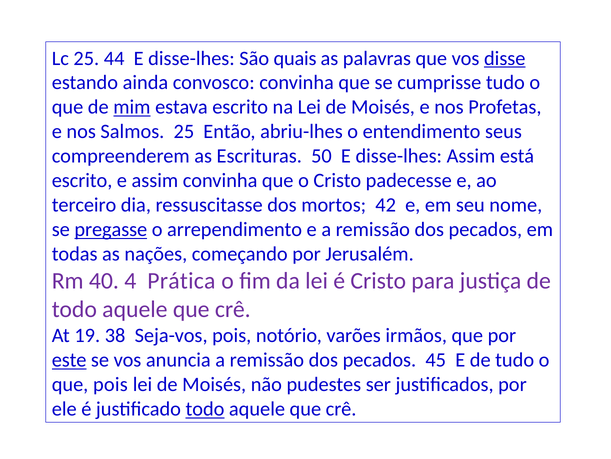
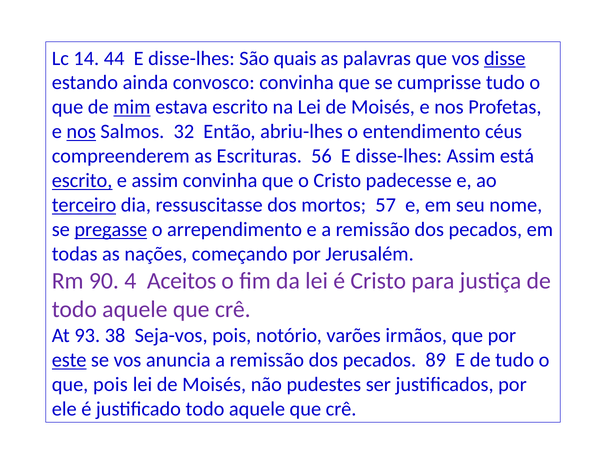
Lc 25: 25 -> 14
nos at (81, 131) underline: none -> present
Salmos 25: 25 -> 32
seus: seus -> céus
50: 50 -> 56
escrito at (82, 180) underline: none -> present
terceiro underline: none -> present
42: 42 -> 57
40: 40 -> 90
Prática: Prática -> Aceitos
19: 19 -> 93
45: 45 -> 89
todo at (205, 409) underline: present -> none
